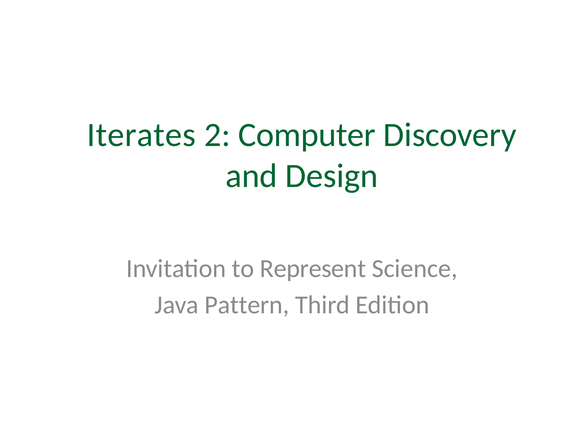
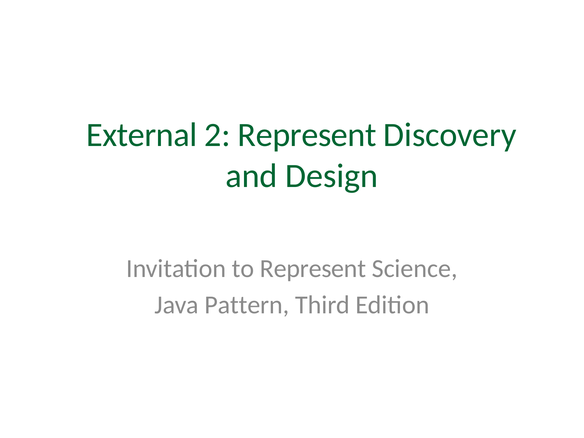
Iterates: Iterates -> External
2 Computer: Computer -> Represent
